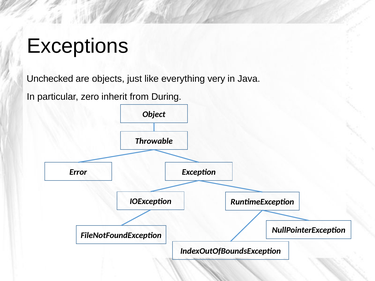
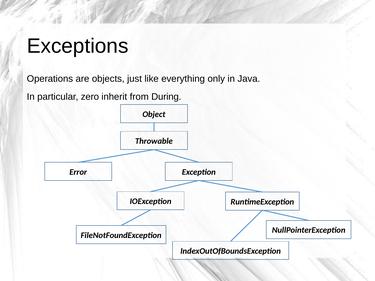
Unchecked: Unchecked -> Operations
very: very -> only
